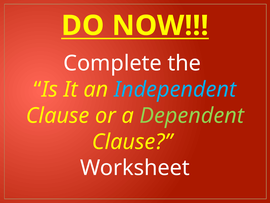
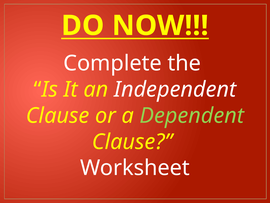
Independent colour: light blue -> white
